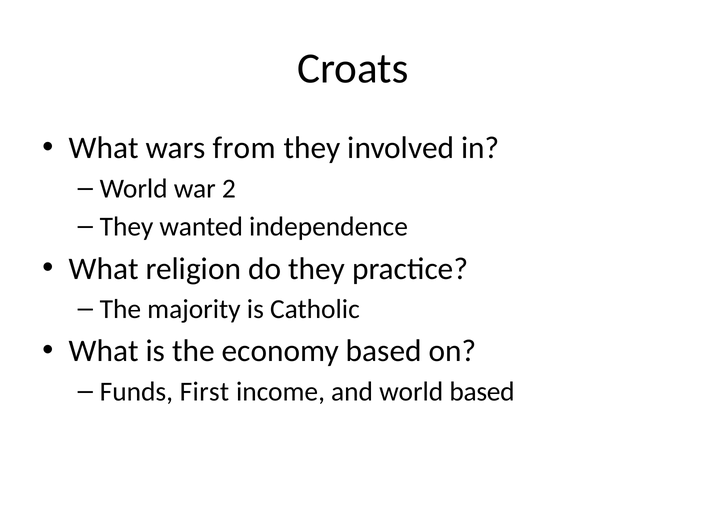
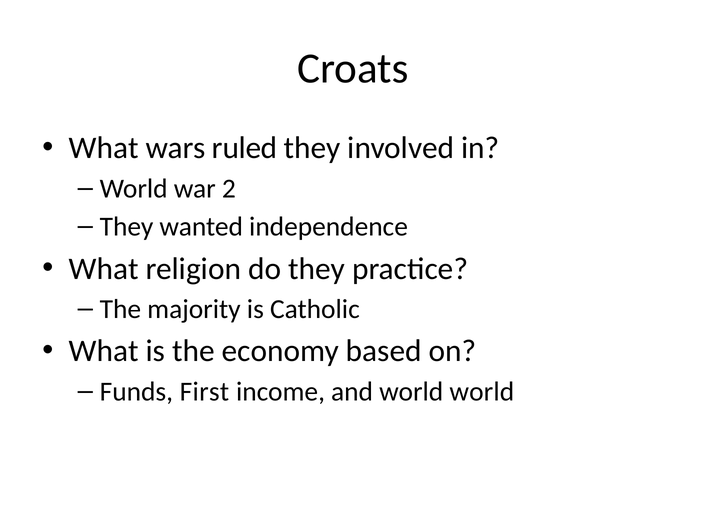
from: from -> ruled
world based: based -> world
